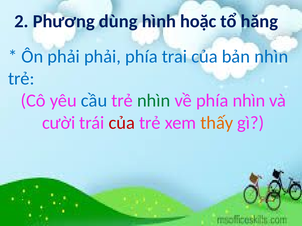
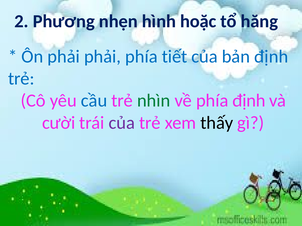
dùng: dùng -> nhẹn
trai: trai -> tiết
bản nhìn: nhìn -> định
phía nhìn: nhìn -> định
của at (122, 123) colour: red -> purple
thấy colour: orange -> black
